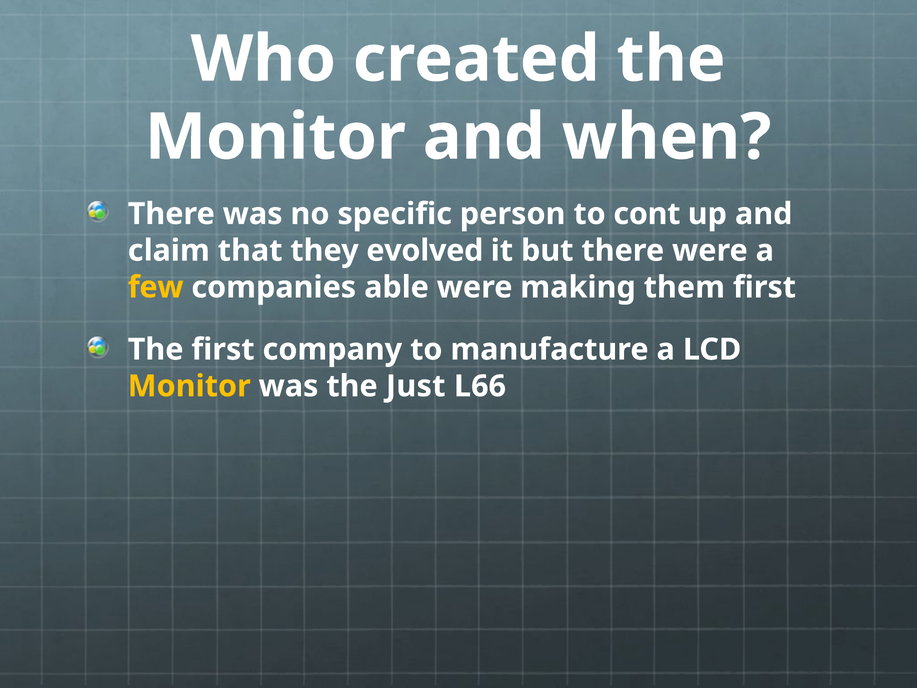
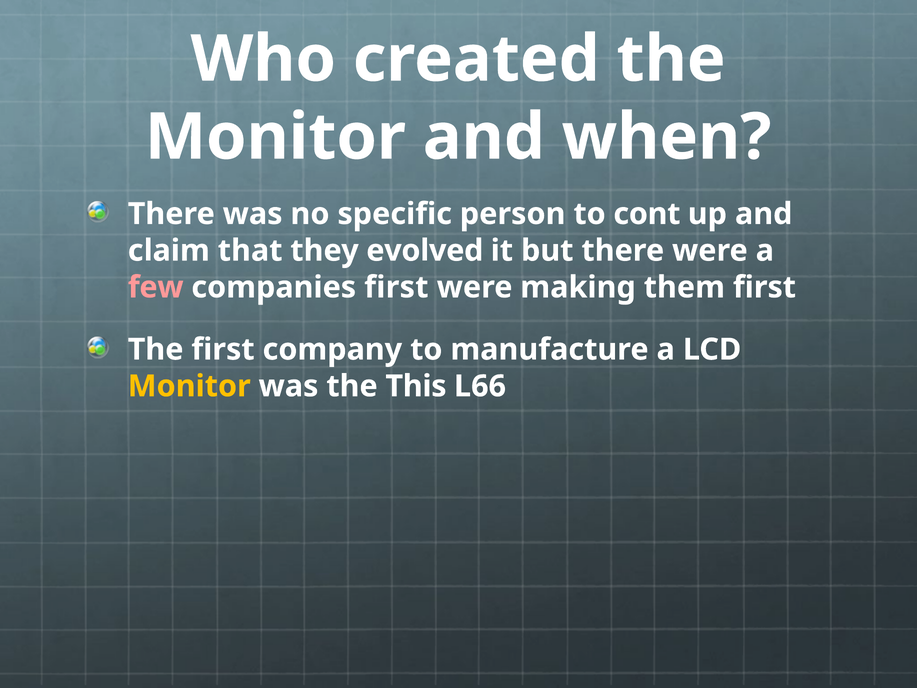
few colour: yellow -> pink
companies able: able -> first
Just: Just -> This
